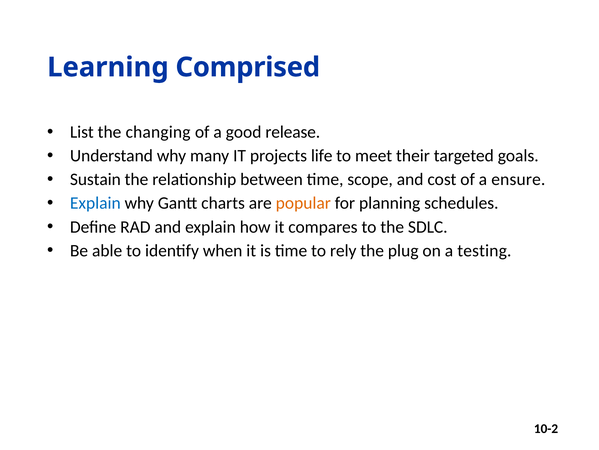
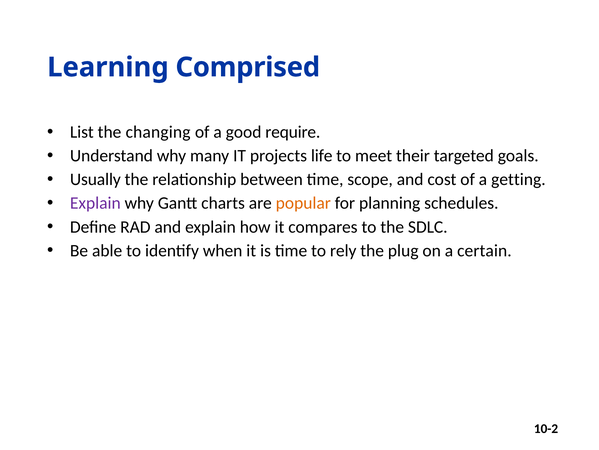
release: release -> require
Sustain: Sustain -> Usually
ensure: ensure -> getting
Explain at (95, 203) colour: blue -> purple
testing: testing -> certain
